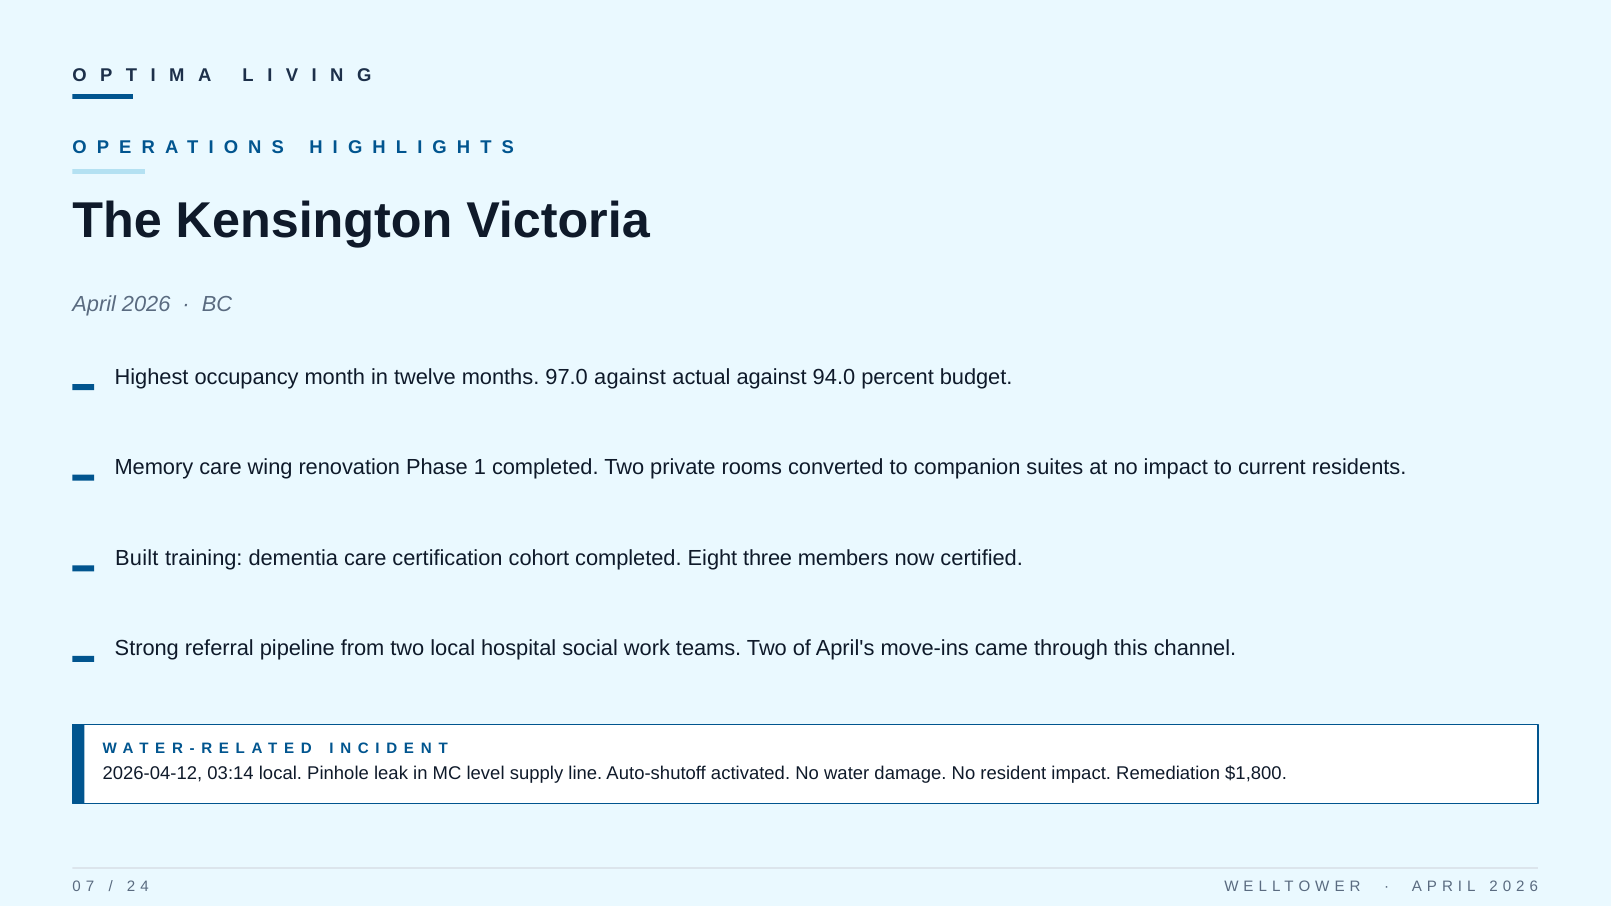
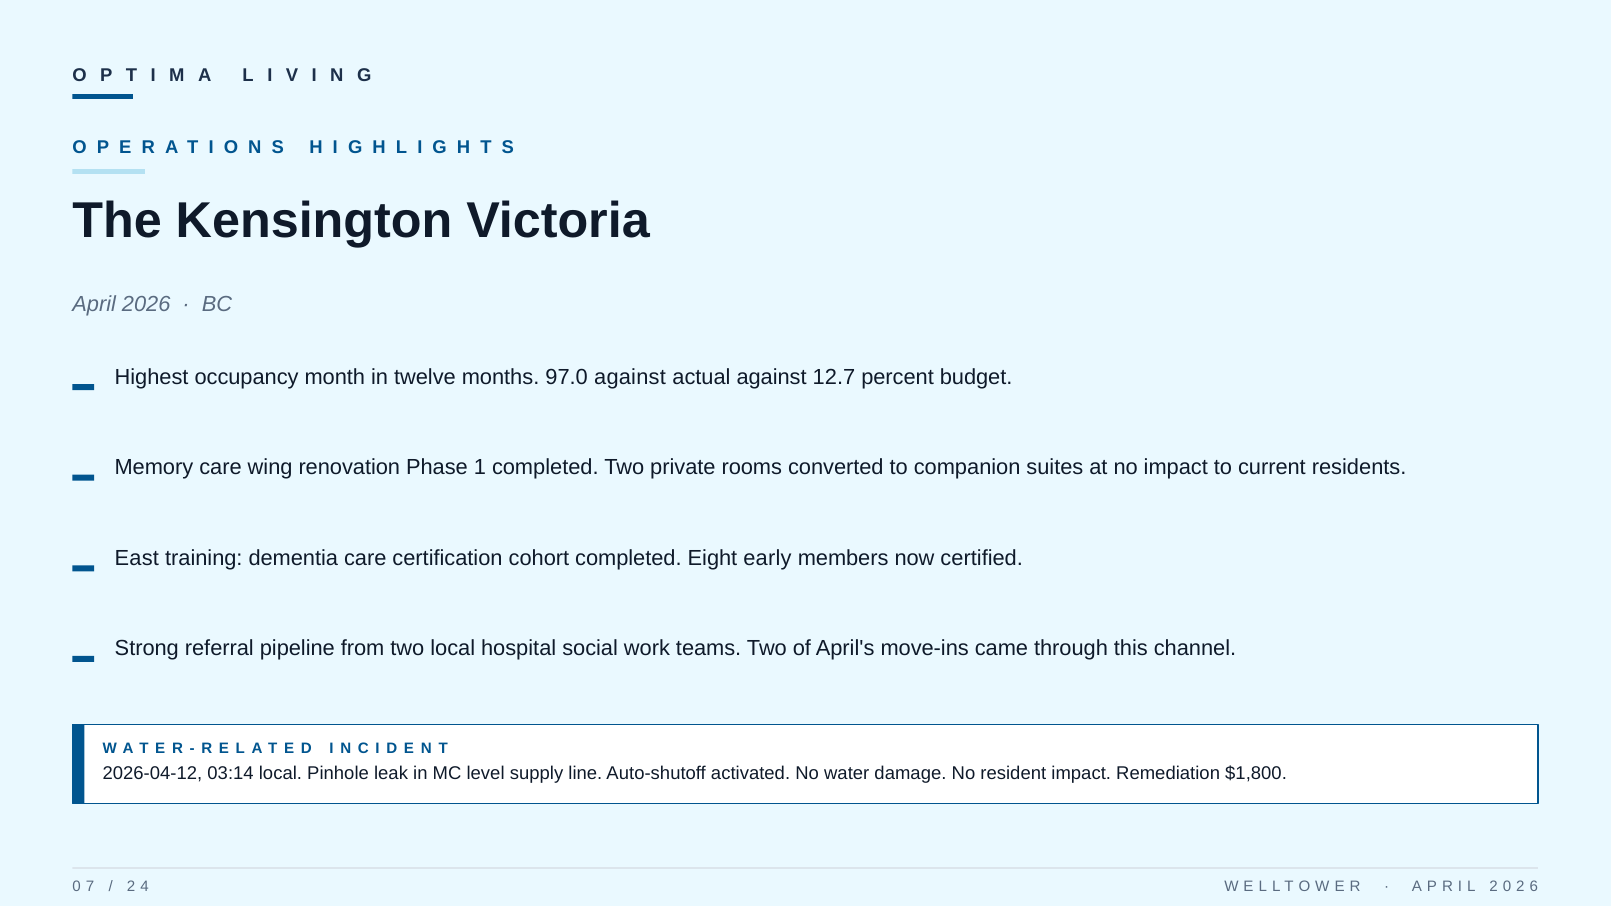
94.0: 94.0 -> 12.7
Built: Built -> East
three: three -> early
